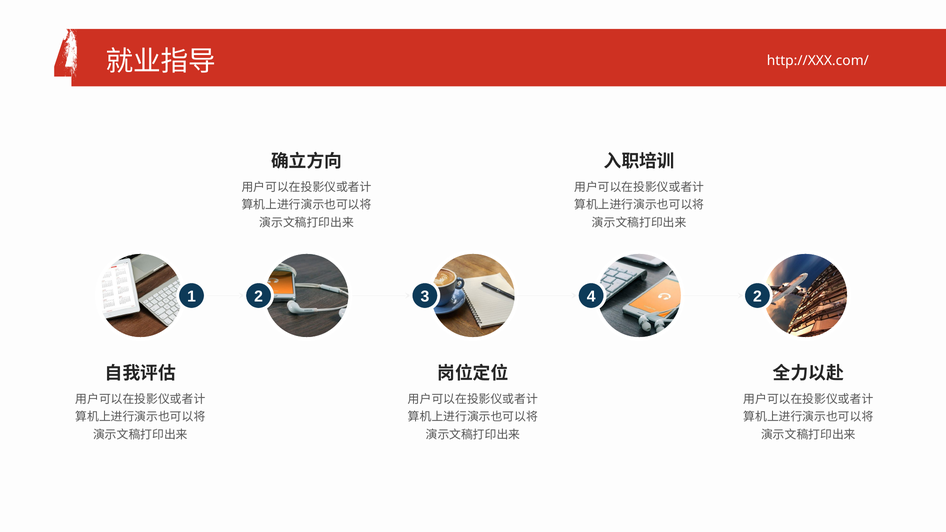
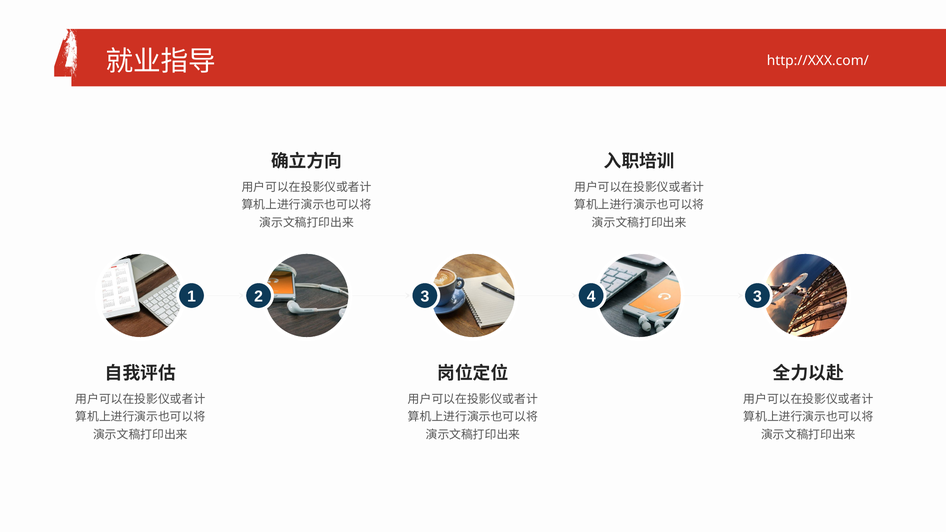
1 2: 2 -> 3
